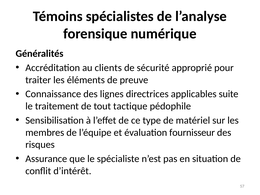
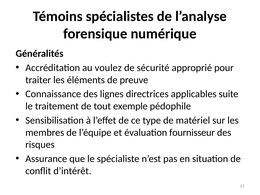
clients: clients -> voulez
tactique: tactique -> exemple
